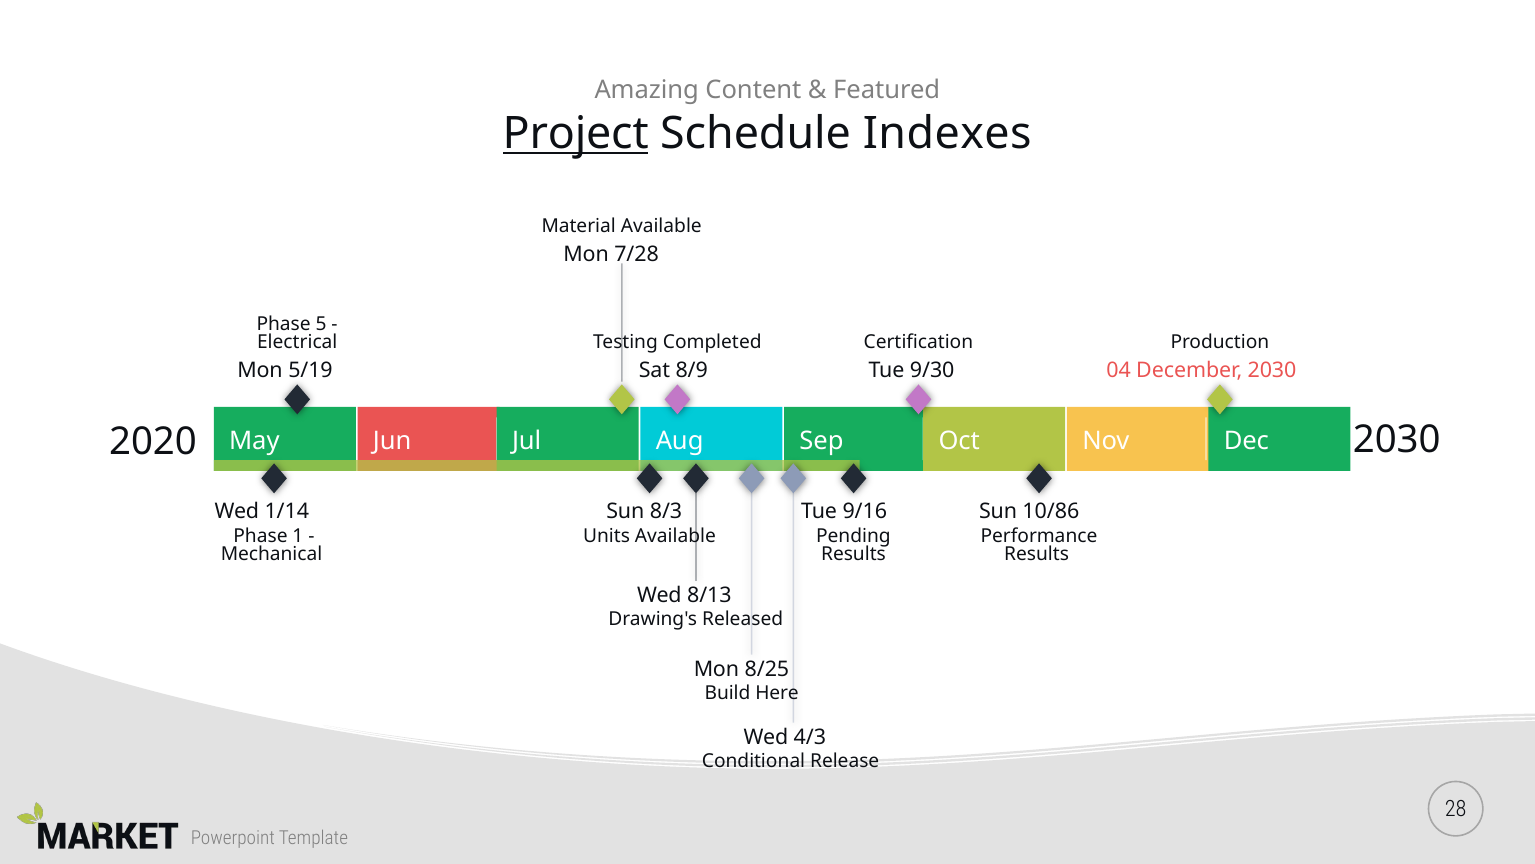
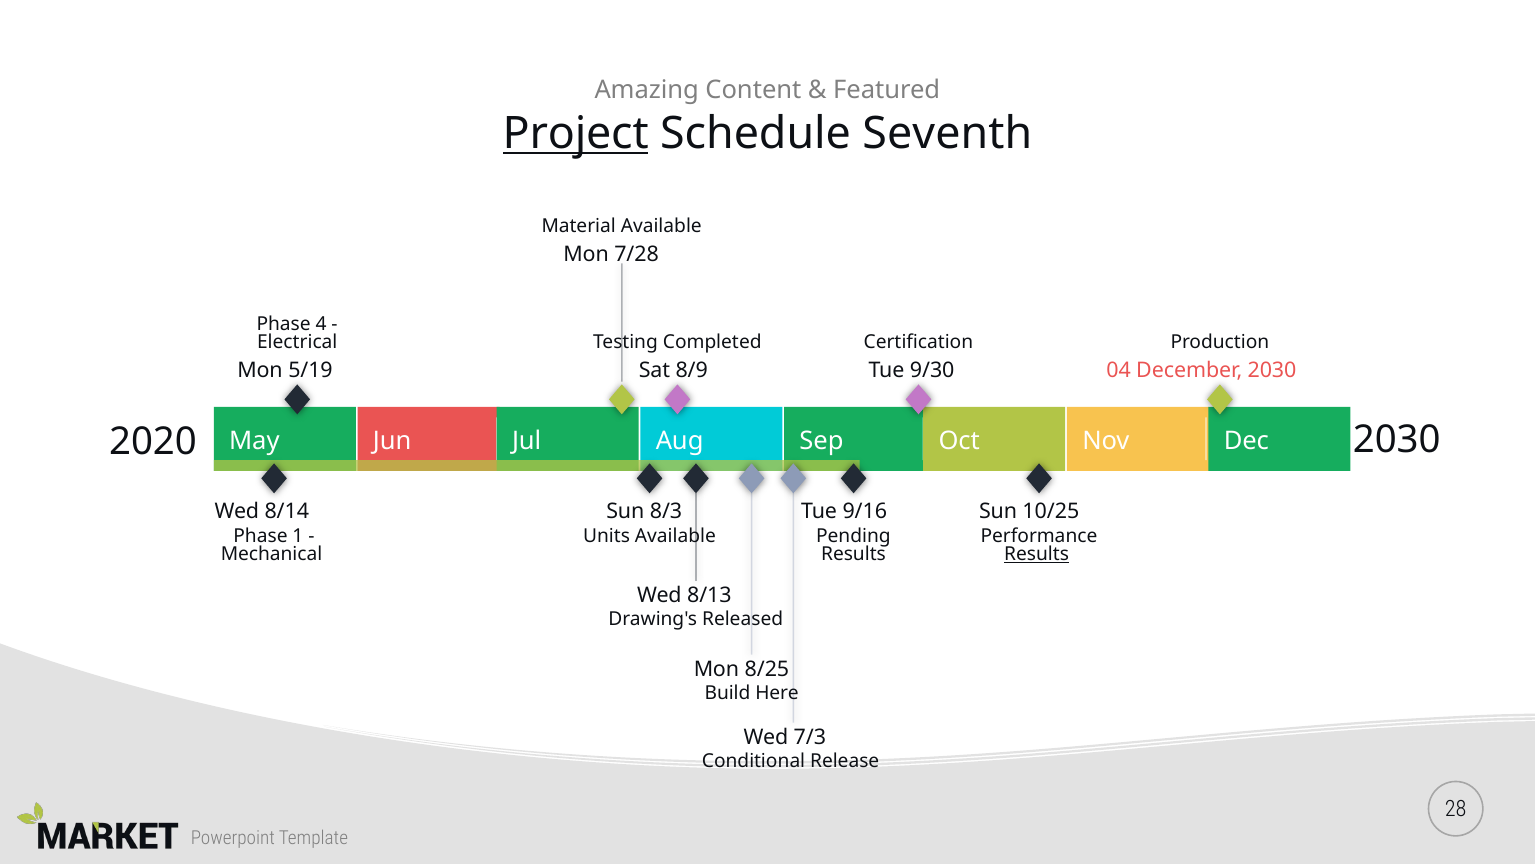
Indexes: Indexes -> Seventh
5: 5 -> 4
1/14: 1/14 -> 8/14
10/86: 10/86 -> 10/25
Results at (1037, 554) underline: none -> present
4/3: 4/3 -> 7/3
